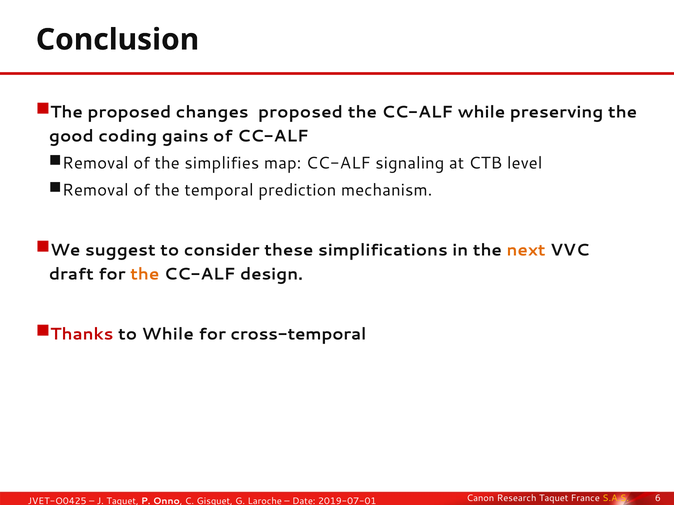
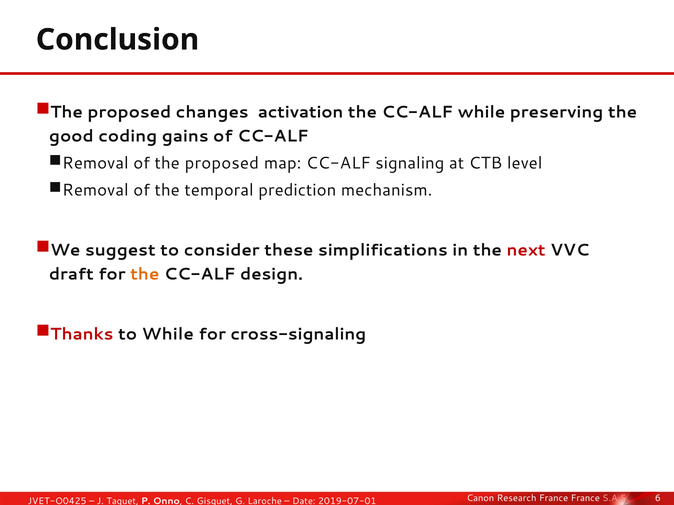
changes proposed: proposed -> activation
of the simplifies: simplifies -> proposed
next colour: orange -> red
cross-temporal: cross-temporal -> cross-signaling
Research Taquet: Taquet -> France
S.A.S colour: yellow -> pink
